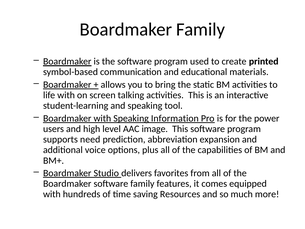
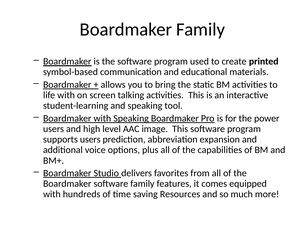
Speaking Information: Information -> Boardmaker
supports need: need -> users
